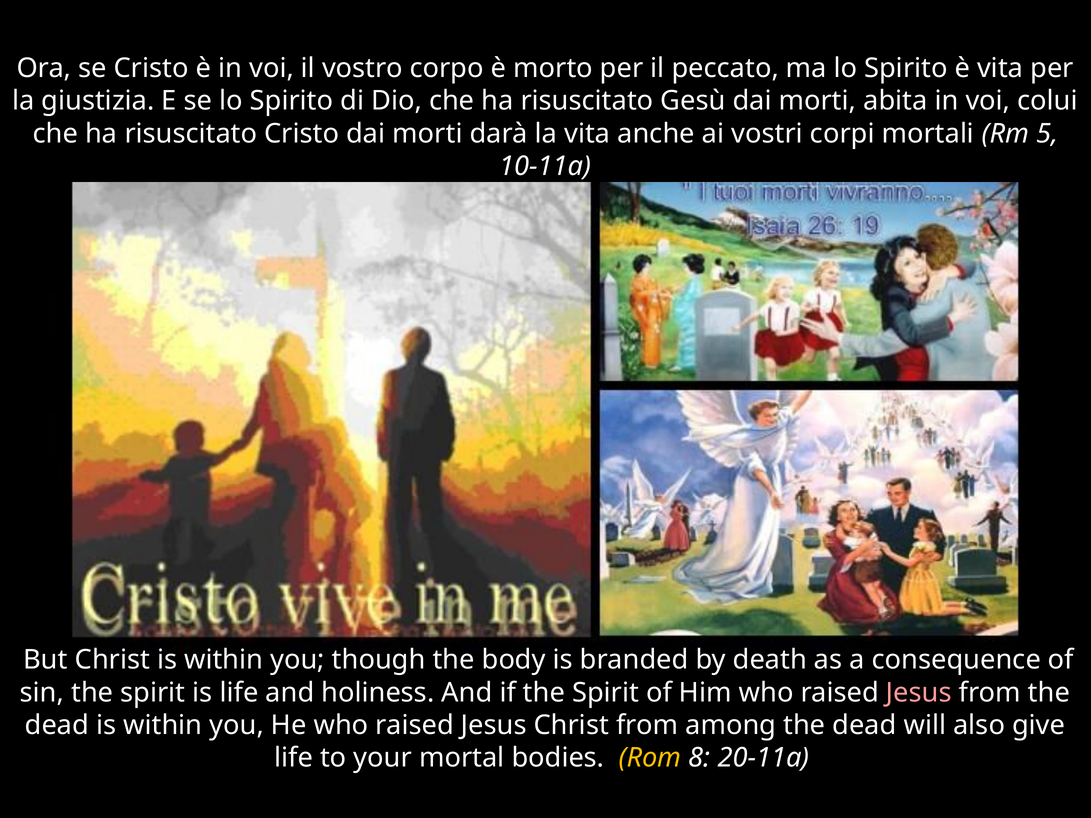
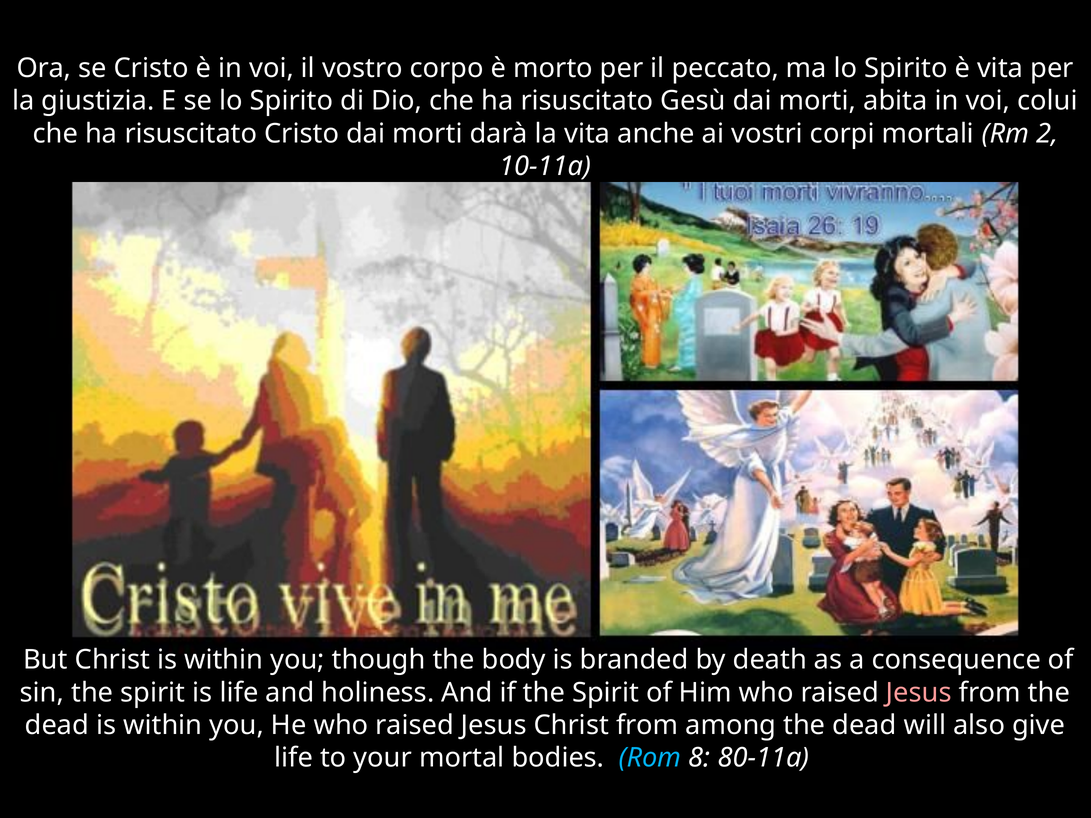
5: 5 -> 2
Rom colour: yellow -> light blue
20-11a: 20-11a -> 80-11a
